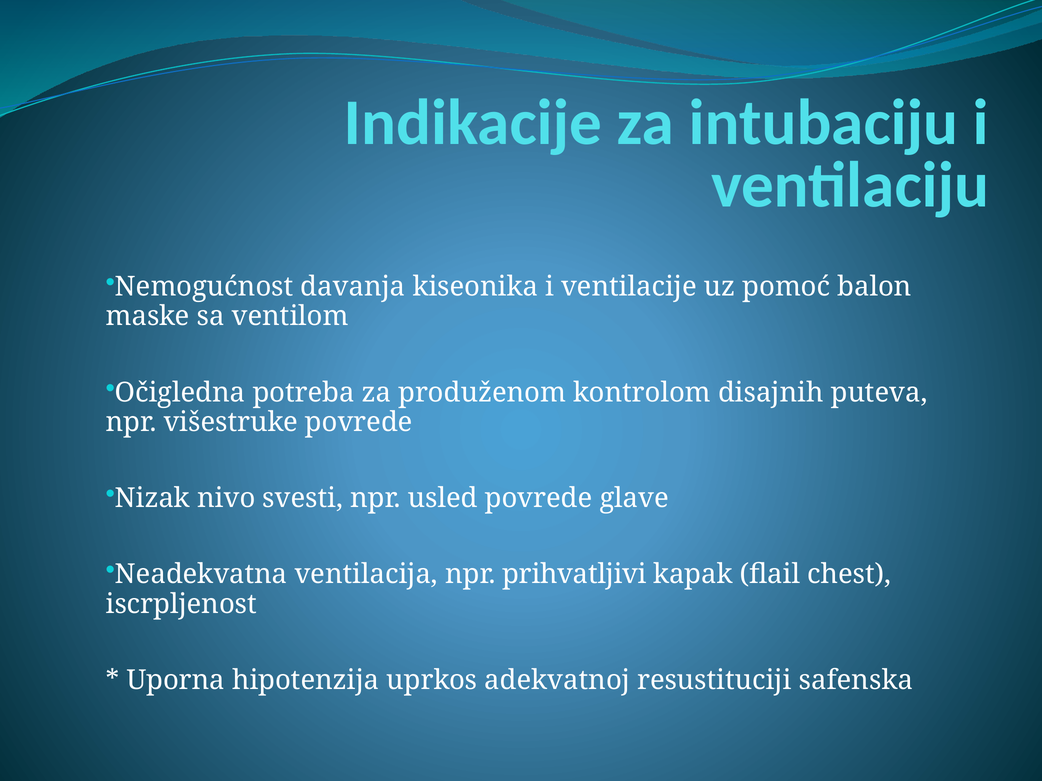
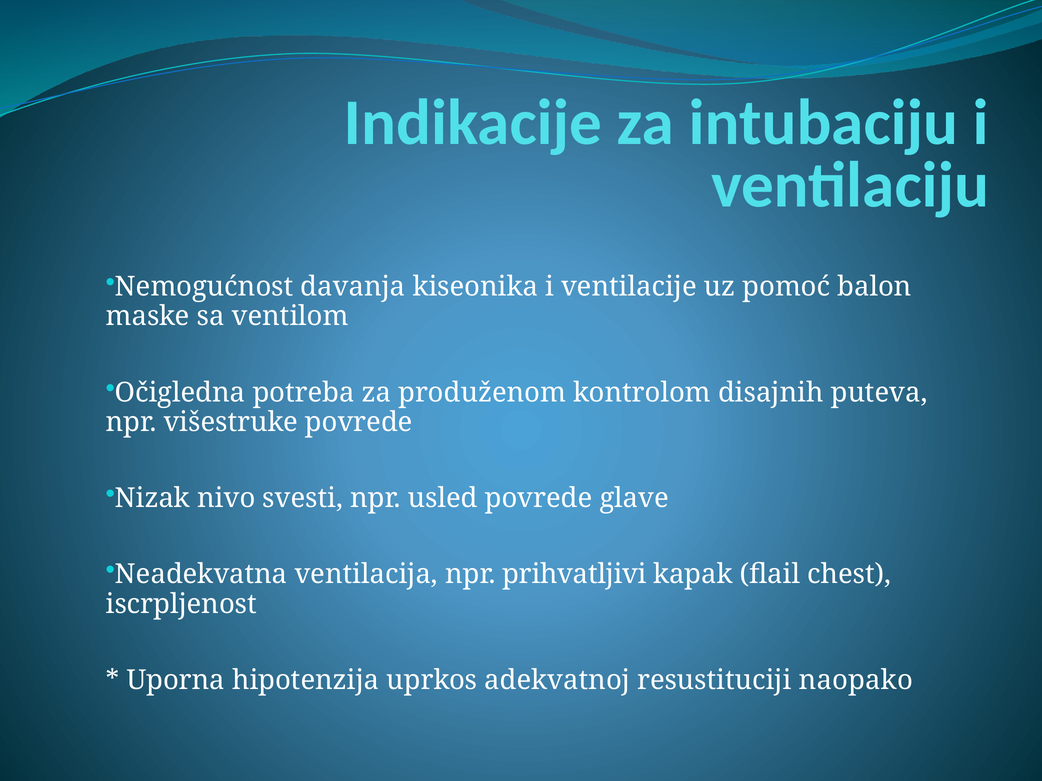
safenska: safenska -> naopako
